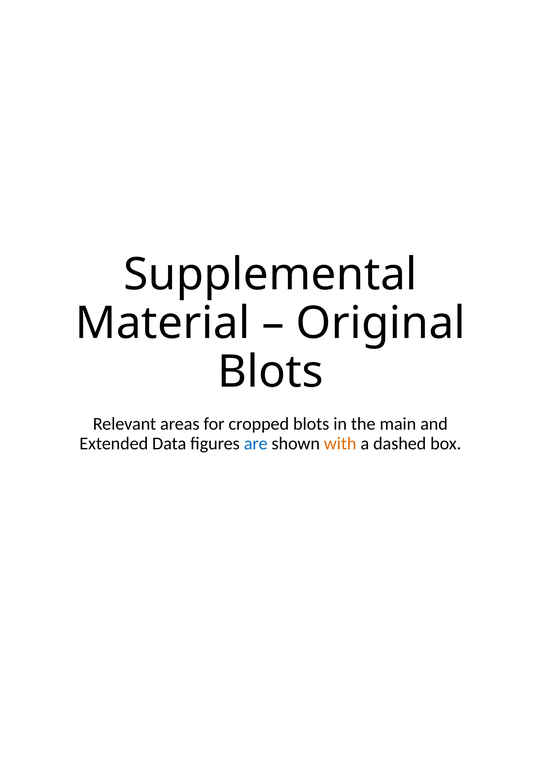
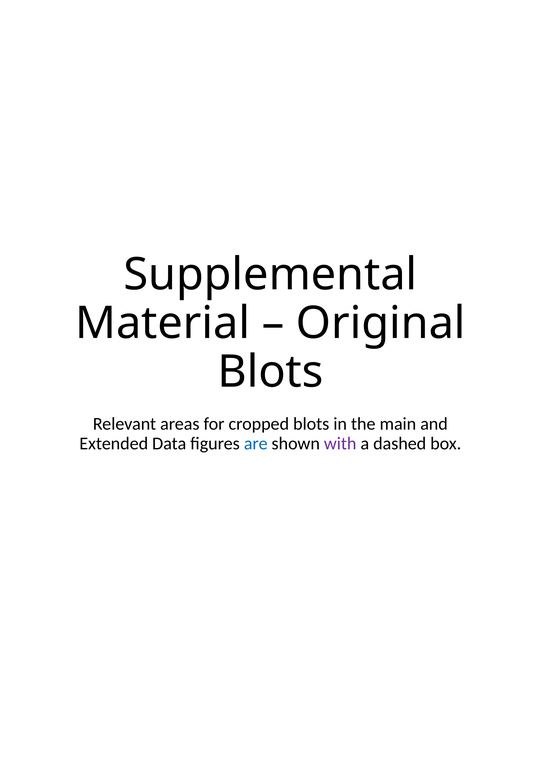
with colour: orange -> purple
